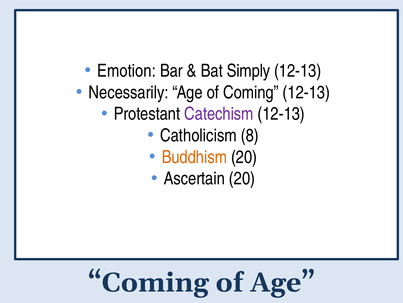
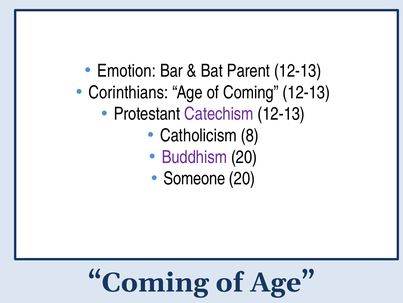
Simply: Simply -> Parent
Necessarily: Necessarily -> Corinthians
Buddhism colour: orange -> purple
Ascertain: Ascertain -> Someone
